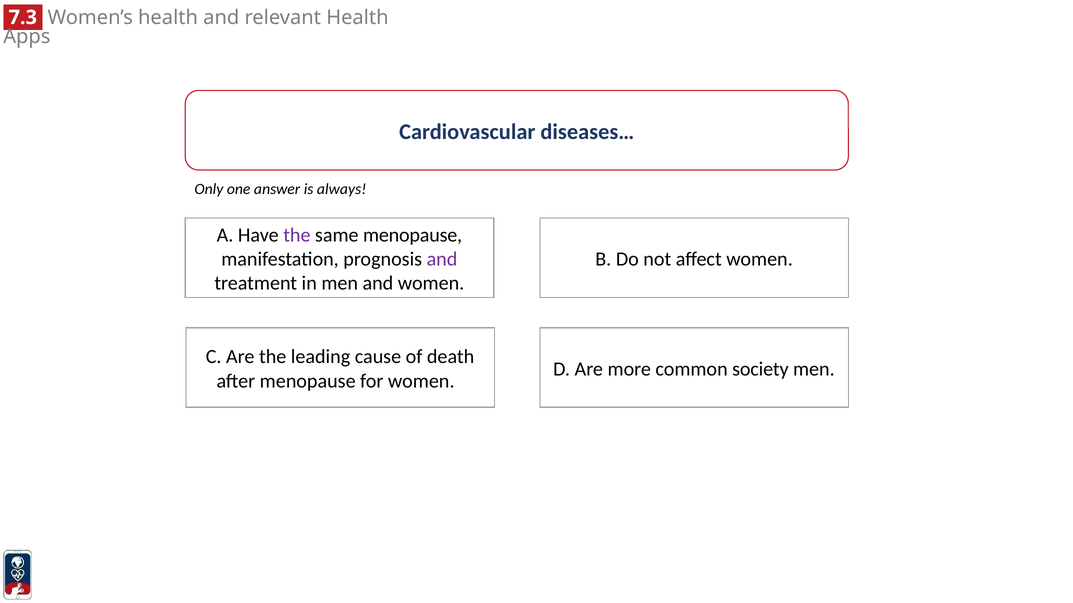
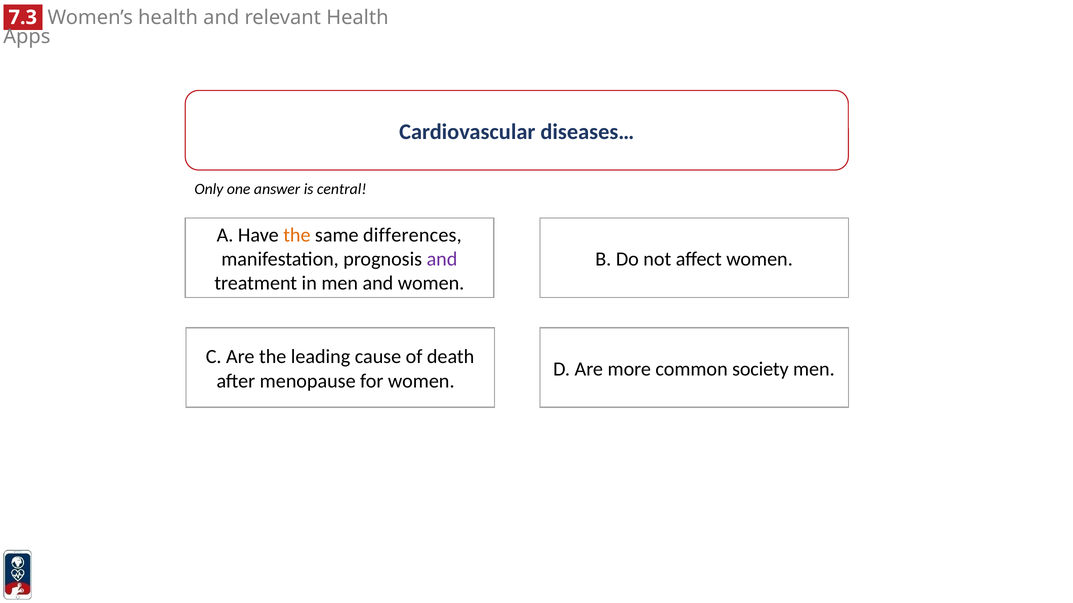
always: always -> central
the at (297, 235) colour: purple -> orange
same menopause: menopause -> differences
